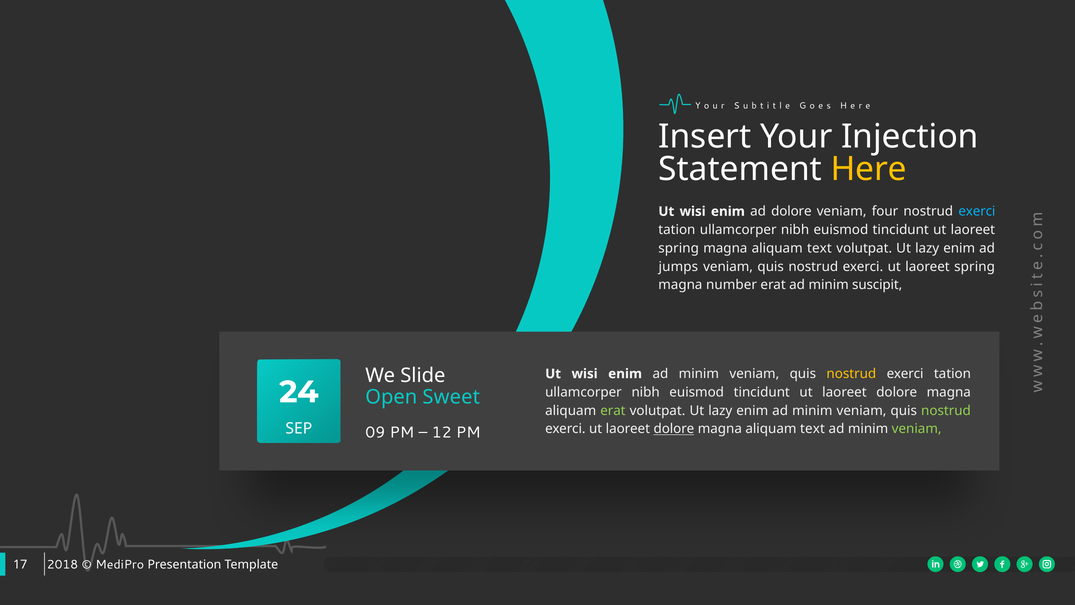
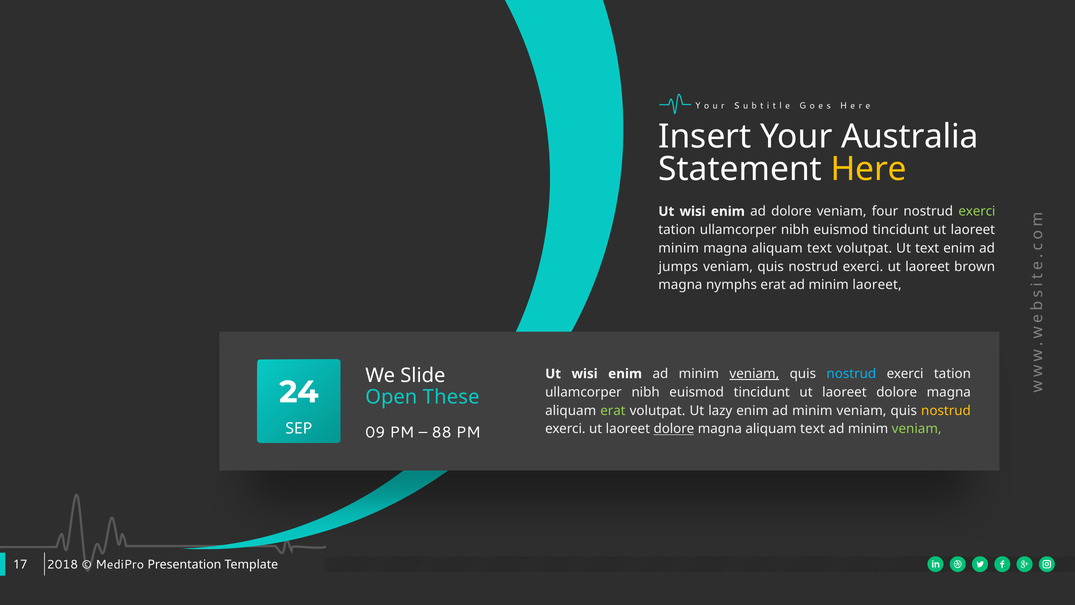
Injection: Injection -> Australia
exerci at (977, 211) colour: light blue -> light green
spring at (679, 248): spring -> minim
lazy at (927, 248): lazy -> text
exerci ut laoreet spring: spring -> brown
number: number -> nymphs
minim suscipit: suscipit -> laoreet
veniam at (754, 374) underline: none -> present
nostrud at (851, 374) colour: yellow -> light blue
Sweet: Sweet -> These
nostrud at (946, 410) colour: light green -> yellow
12: 12 -> 88
